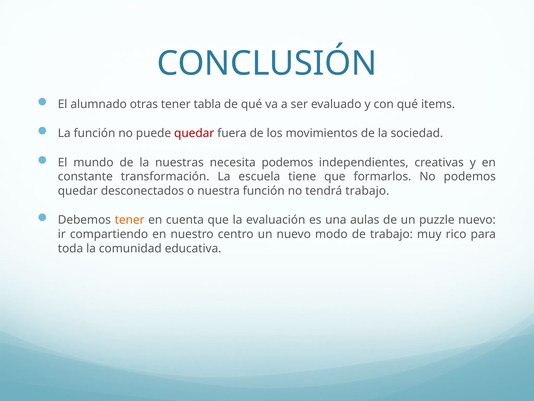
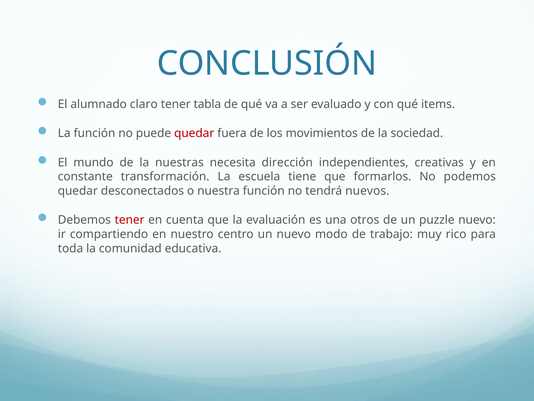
otras: otras -> claro
necesita podemos: podemos -> dirección
tendrá trabajo: trabajo -> nuevos
tener at (130, 220) colour: orange -> red
aulas: aulas -> otros
